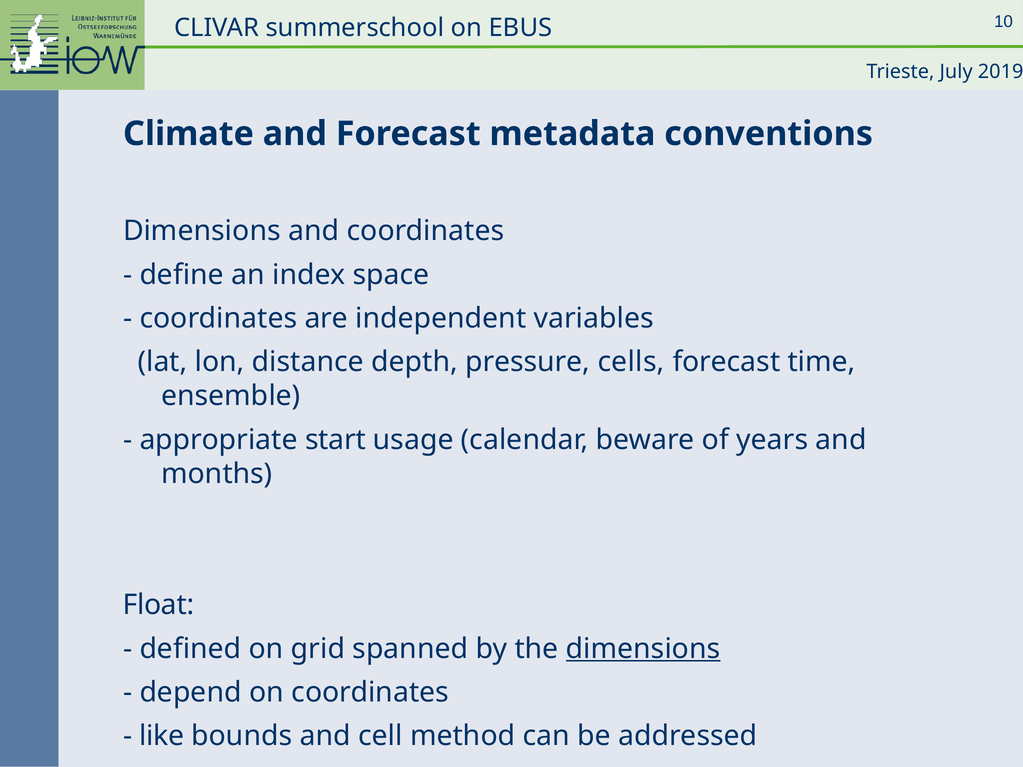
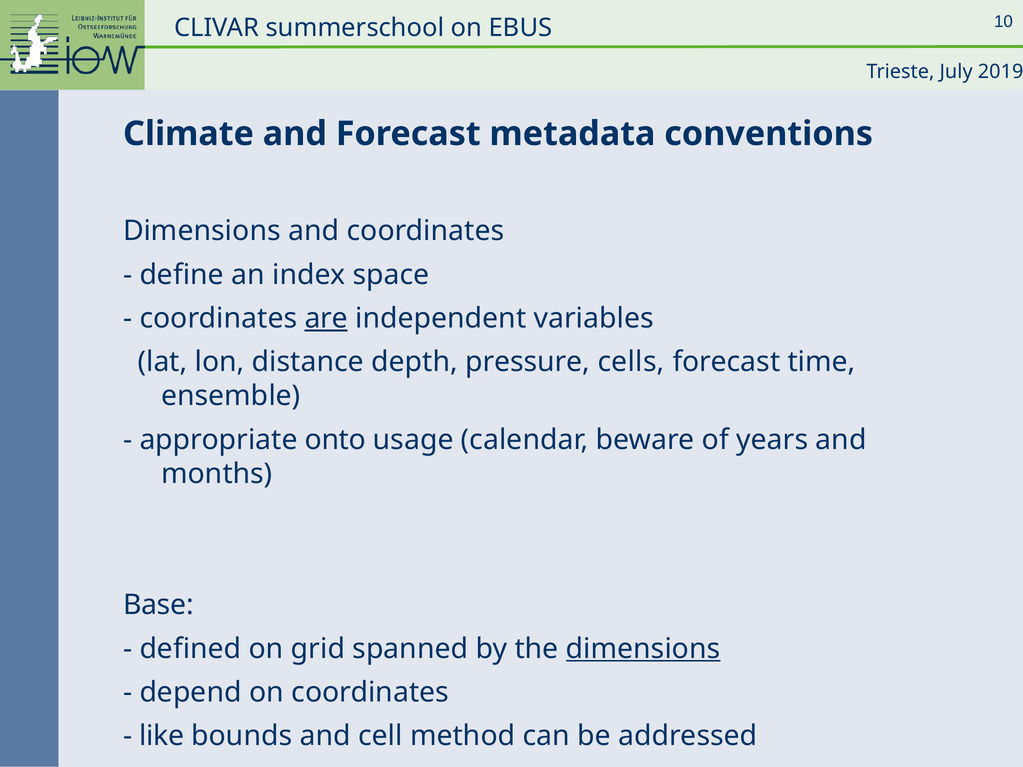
are underline: none -> present
start: start -> onto
Float: Float -> Base
